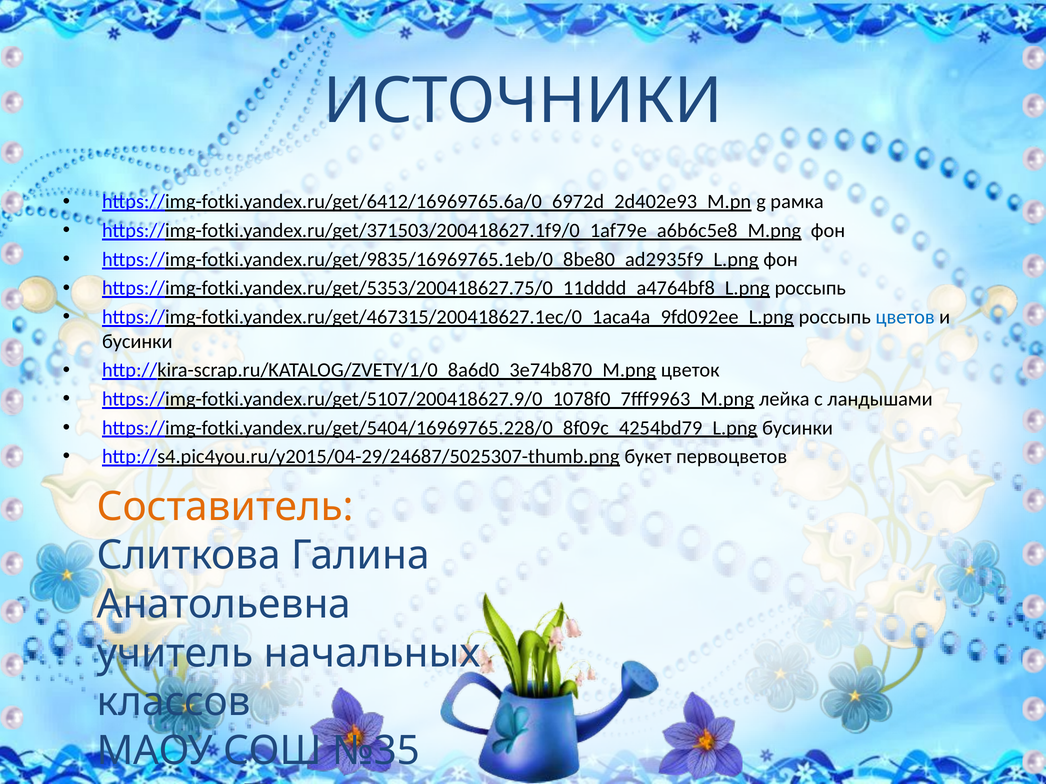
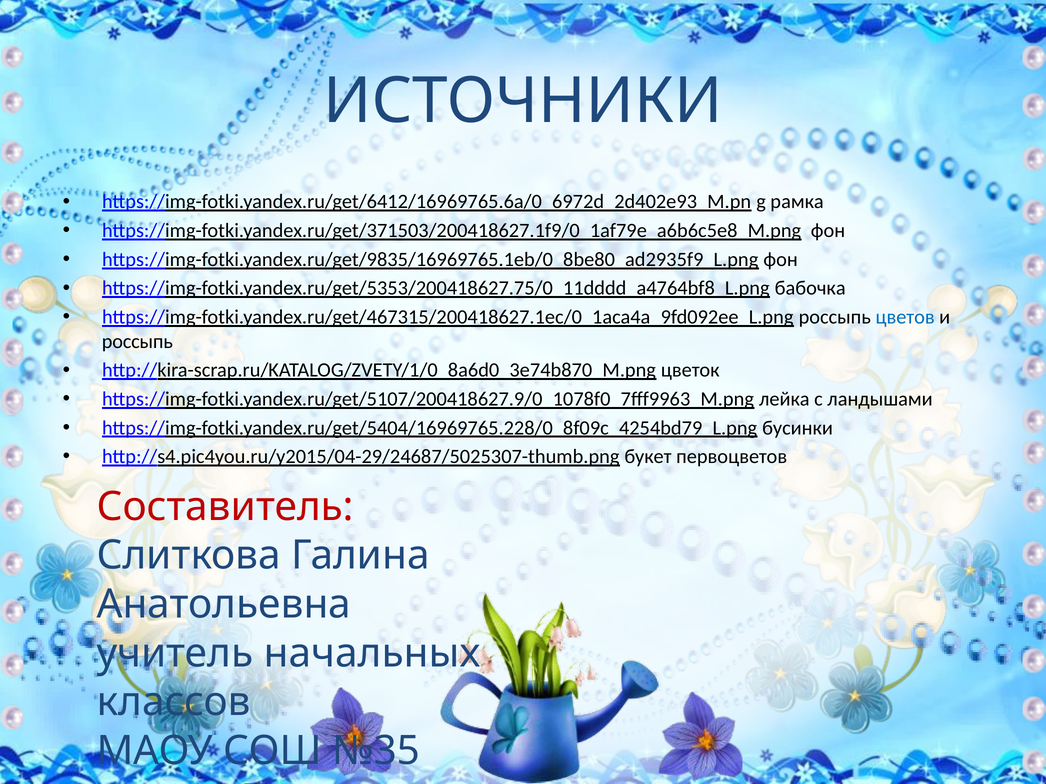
https://img-fotki.yandex.ru/get/5353/200418627.75/0_11dddd_a4764bf8_L.png россыпь: россыпь -> бабочка
бусинки at (137, 342): бусинки -> россыпь
Составитель colour: orange -> red
